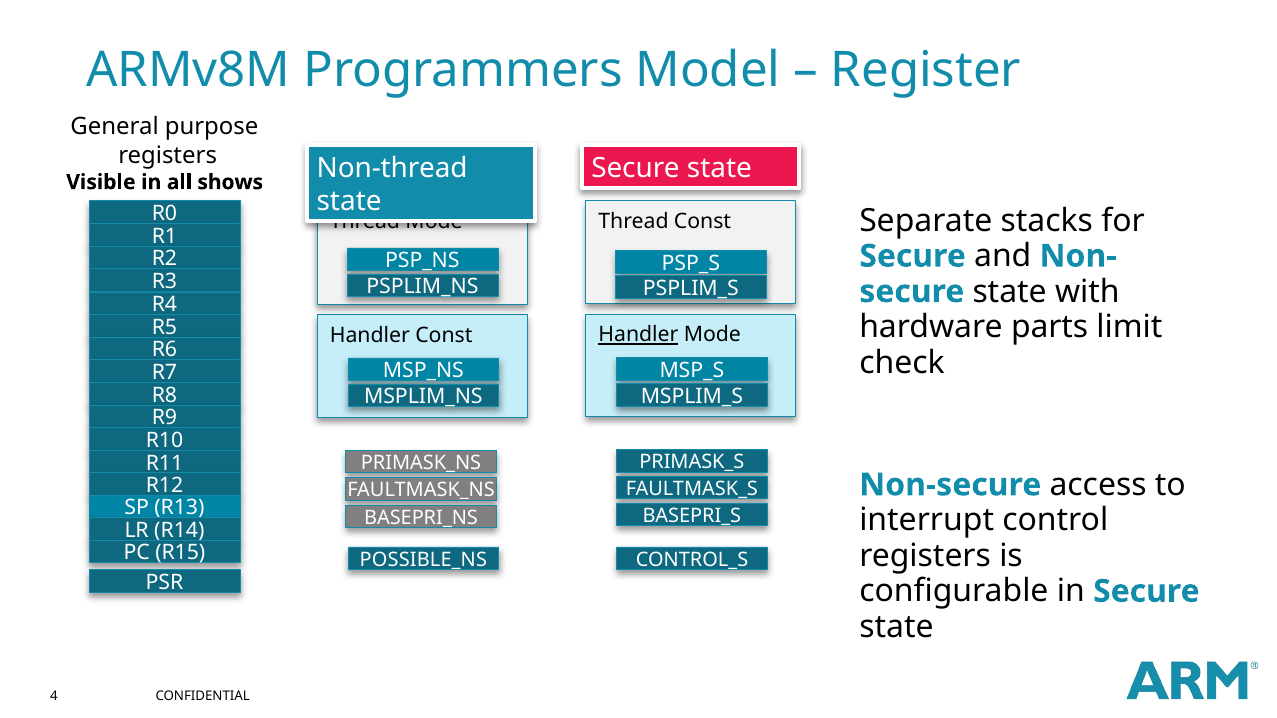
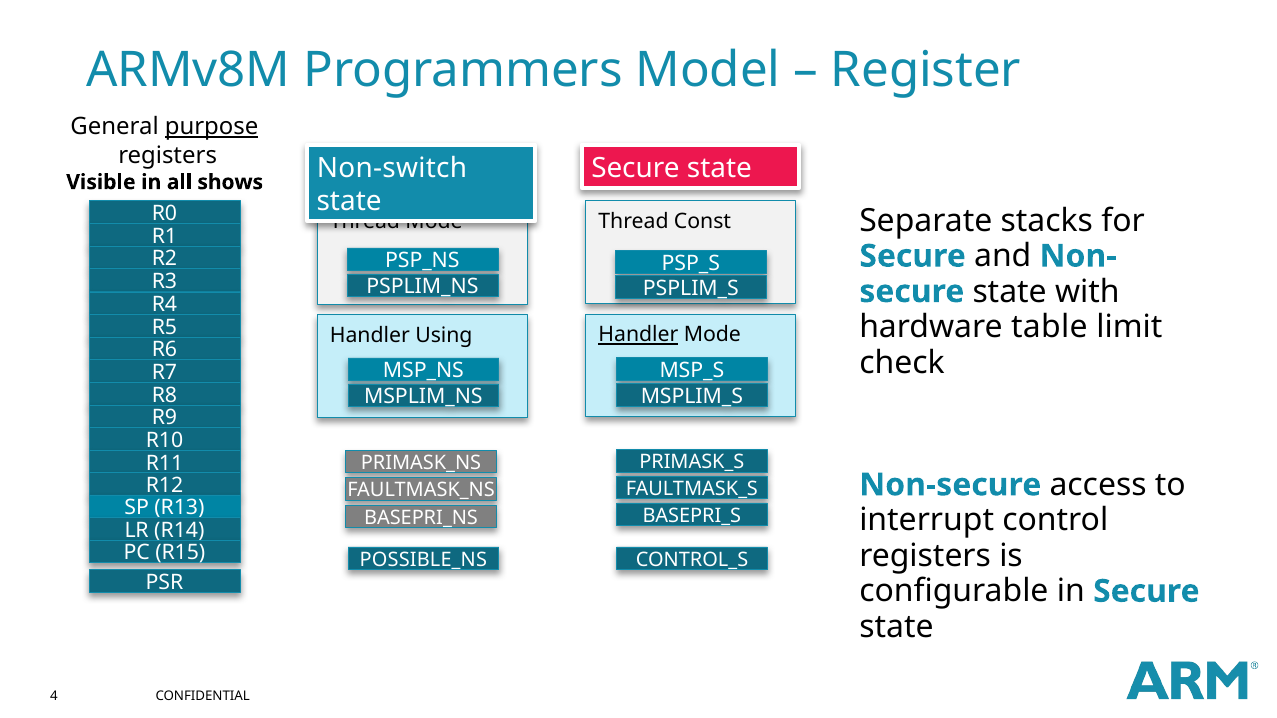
purpose underline: none -> present
Non-thread: Non-thread -> Non-switch
parts: parts -> table
Handler Const: Const -> Using
